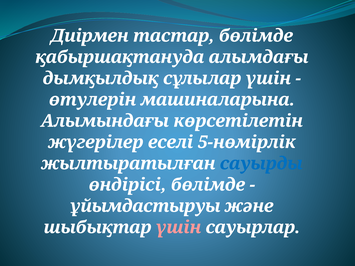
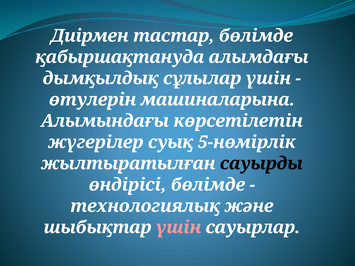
еселi: еселi -> суық
сауырды colour: blue -> black
ұйымдастыруы: ұйымдастыруы -> технологиялық
